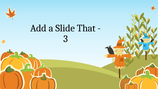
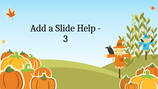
That: That -> Help
